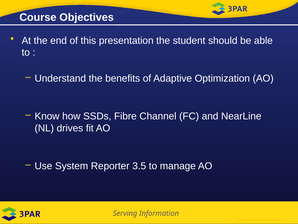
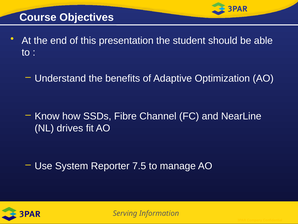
3.5: 3.5 -> 7.5
